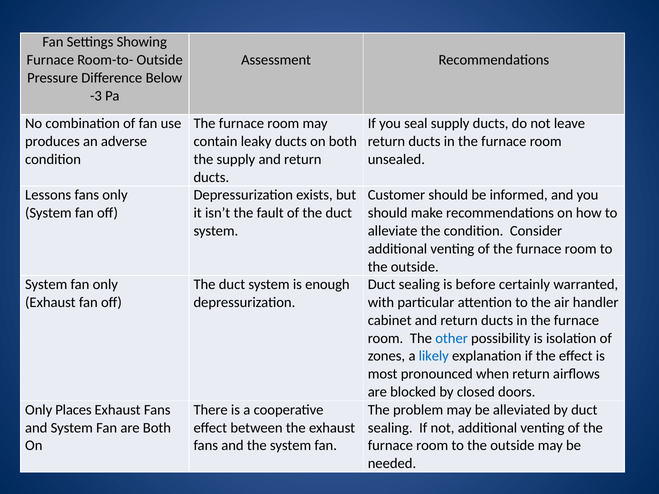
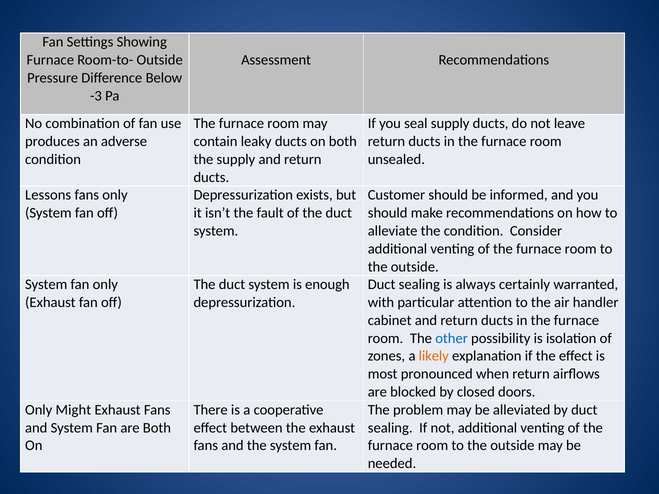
before: before -> always
likely colour: blue -> orange
Places: Places -> Might
